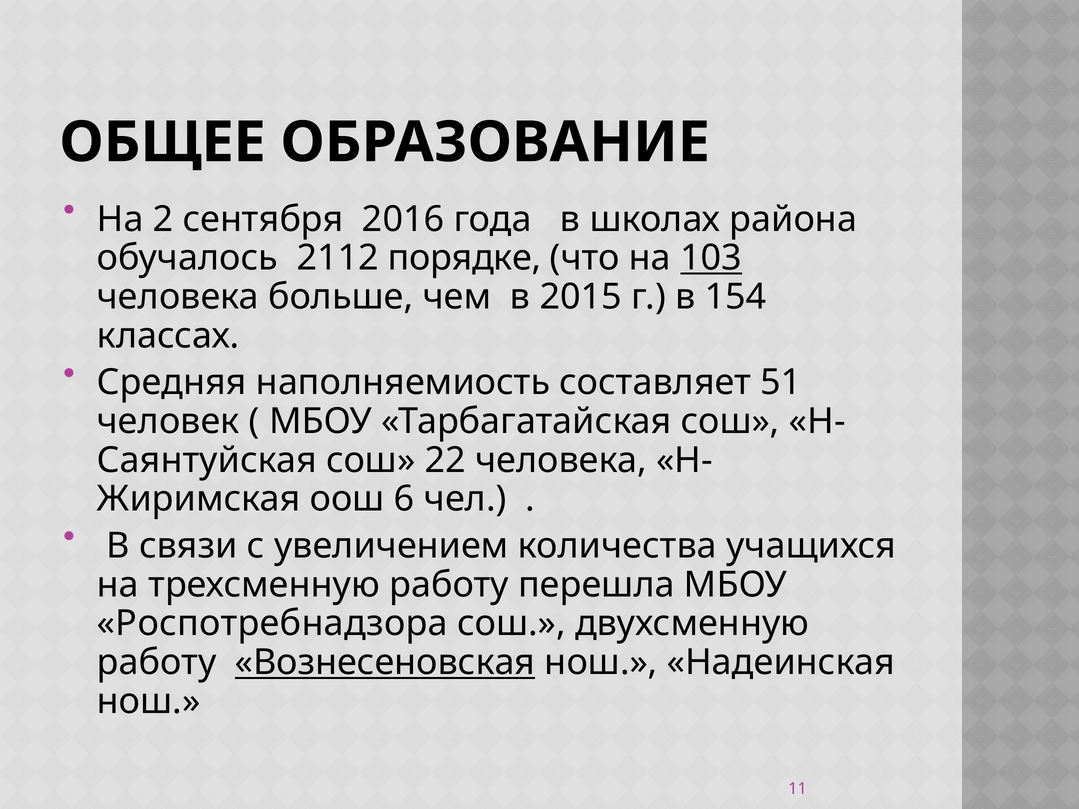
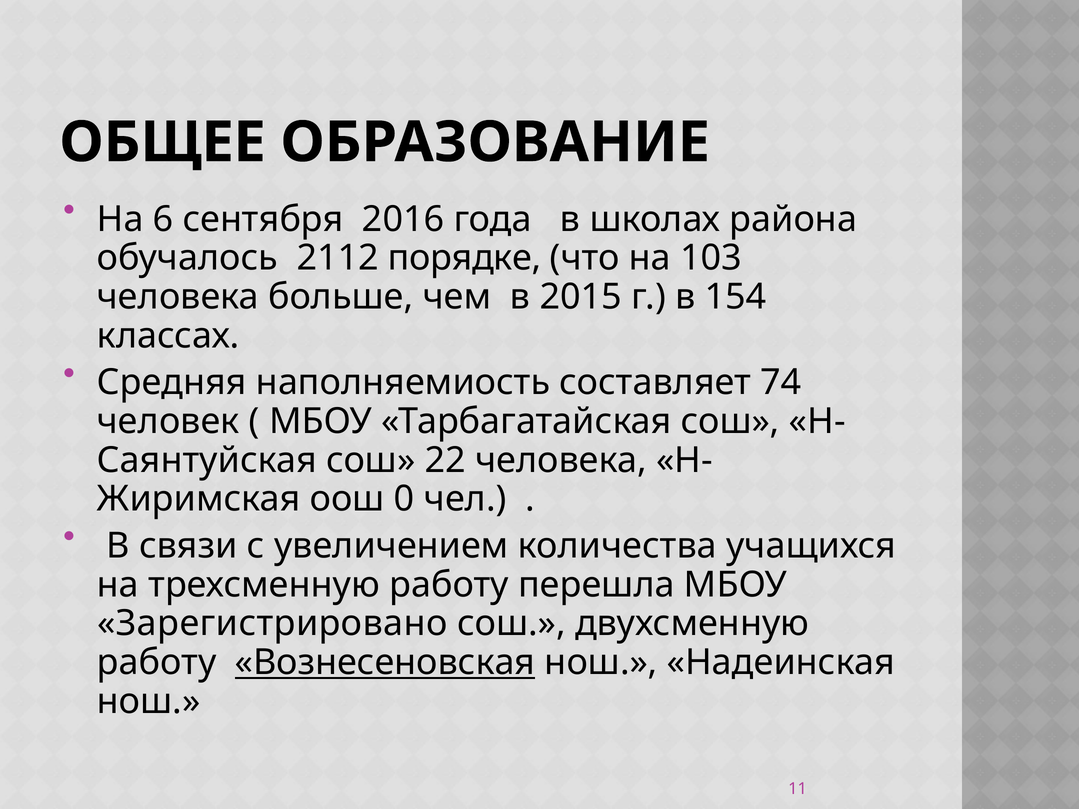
2: 2 -> 6
103 underline: present -> none
51: 51 -> 74
6: 6 -> 0
Роспотребнадзора: Роспотребнадзора -> Зарегистрировано
